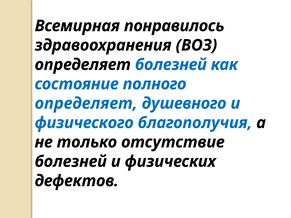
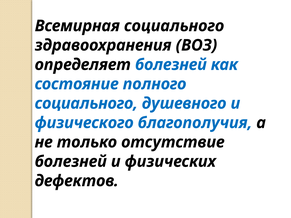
Всемирная понравилось: понравилось -> социального
определяет at (86, 103): определяет -> социального
